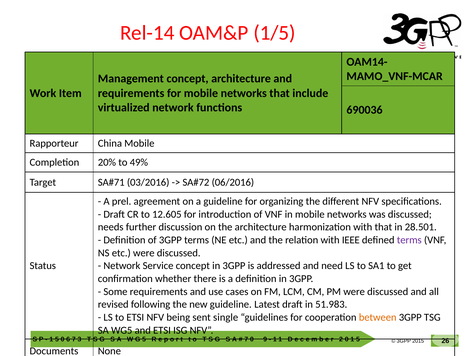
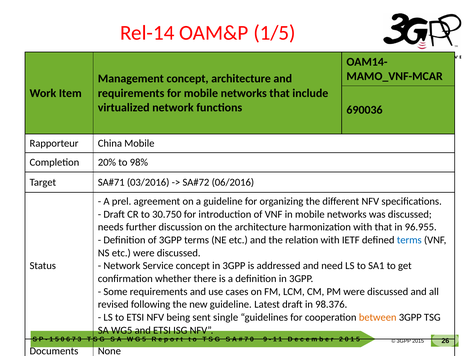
49%: 49% -> 98%
12.605: 12.605 -> 30.750
28.501: 28.501 -> 96.955
IEEE: IEEE -> IETF
terms at (409, 240) colour: purple -> blue
51.983: 51.983 -> 98.376
